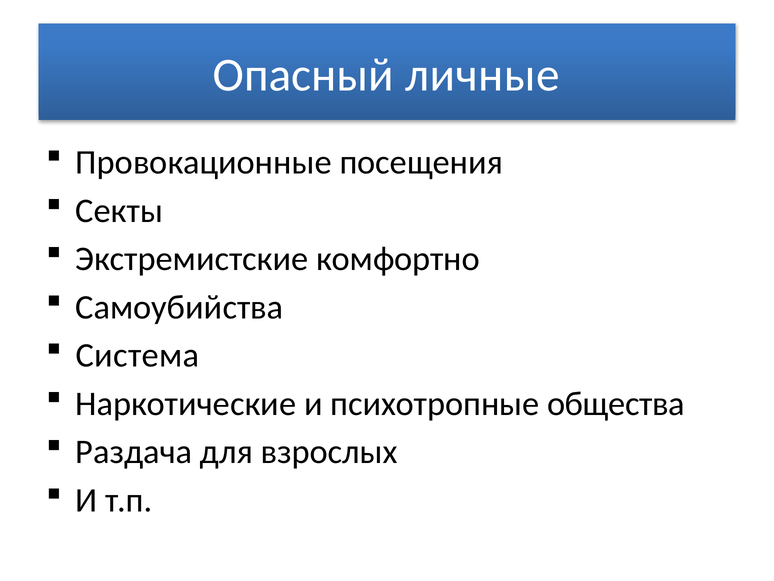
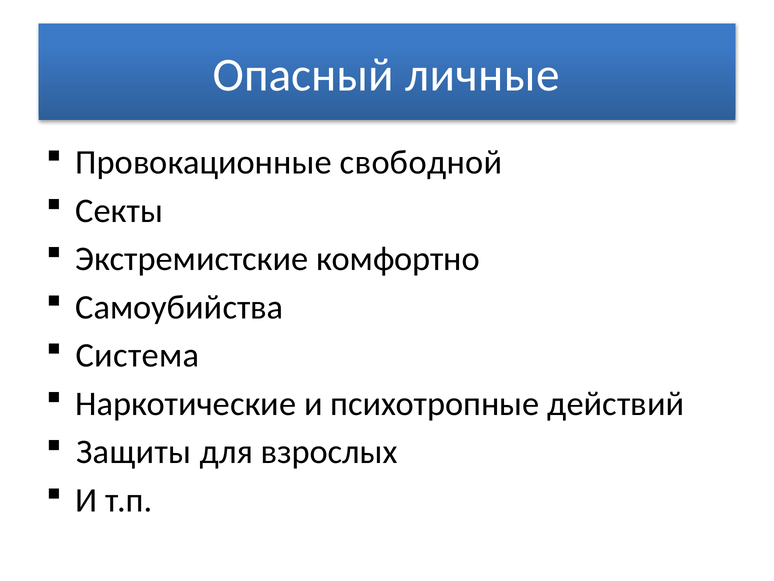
посещения: посещения -> свободной
общества: общества -> действий
Раздача: Раздача -> Защиты
